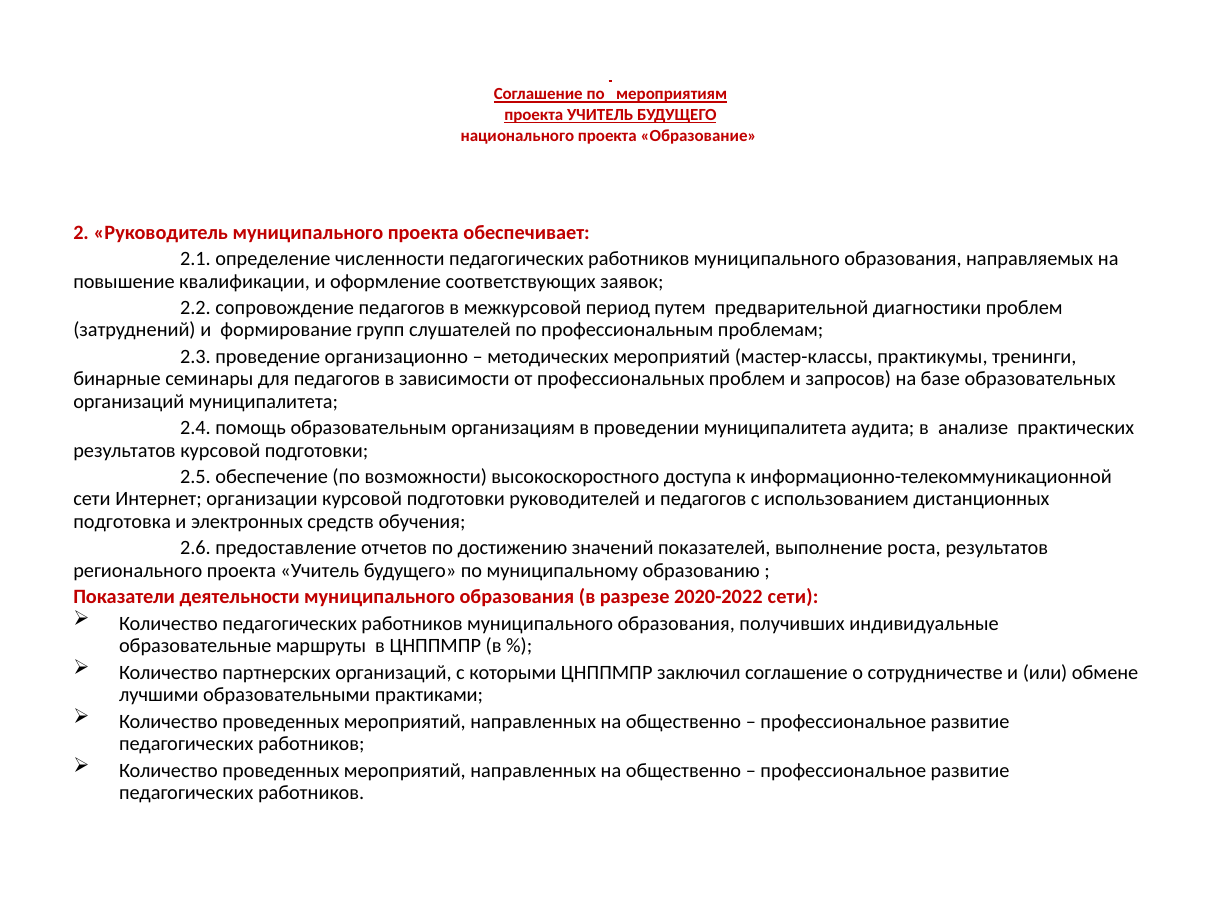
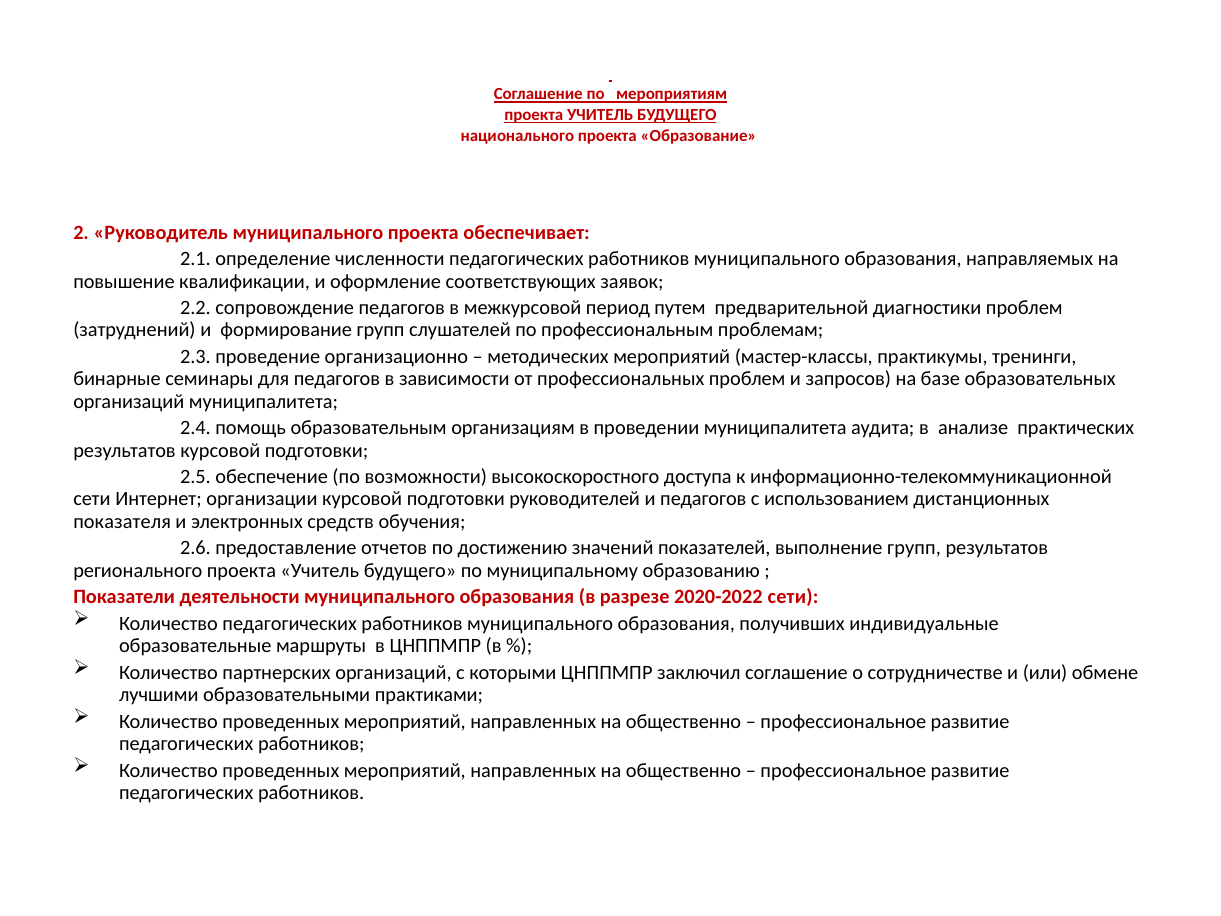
подготовка: подготовка -> показателя
выполнение роста: роста -> групп
